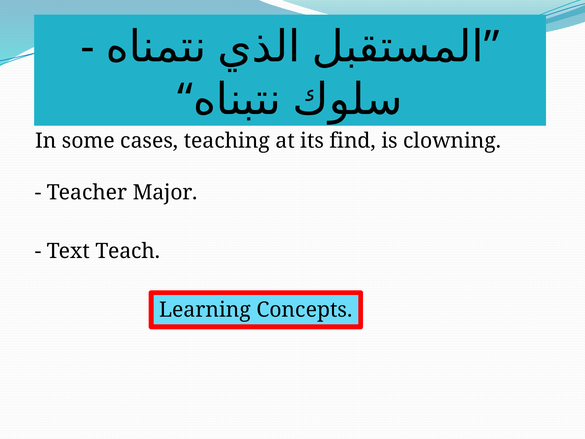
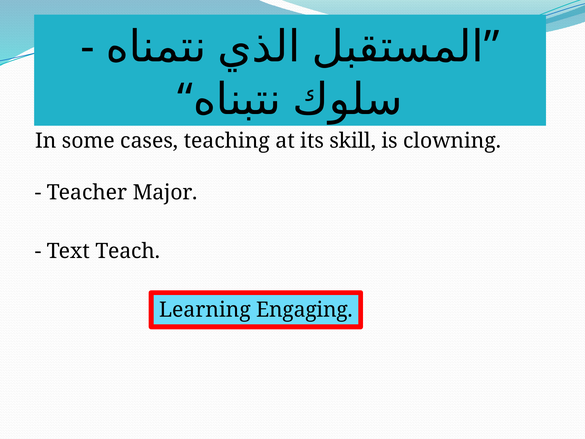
find: find -> skill
Concepts: Concepts -> Engaging
